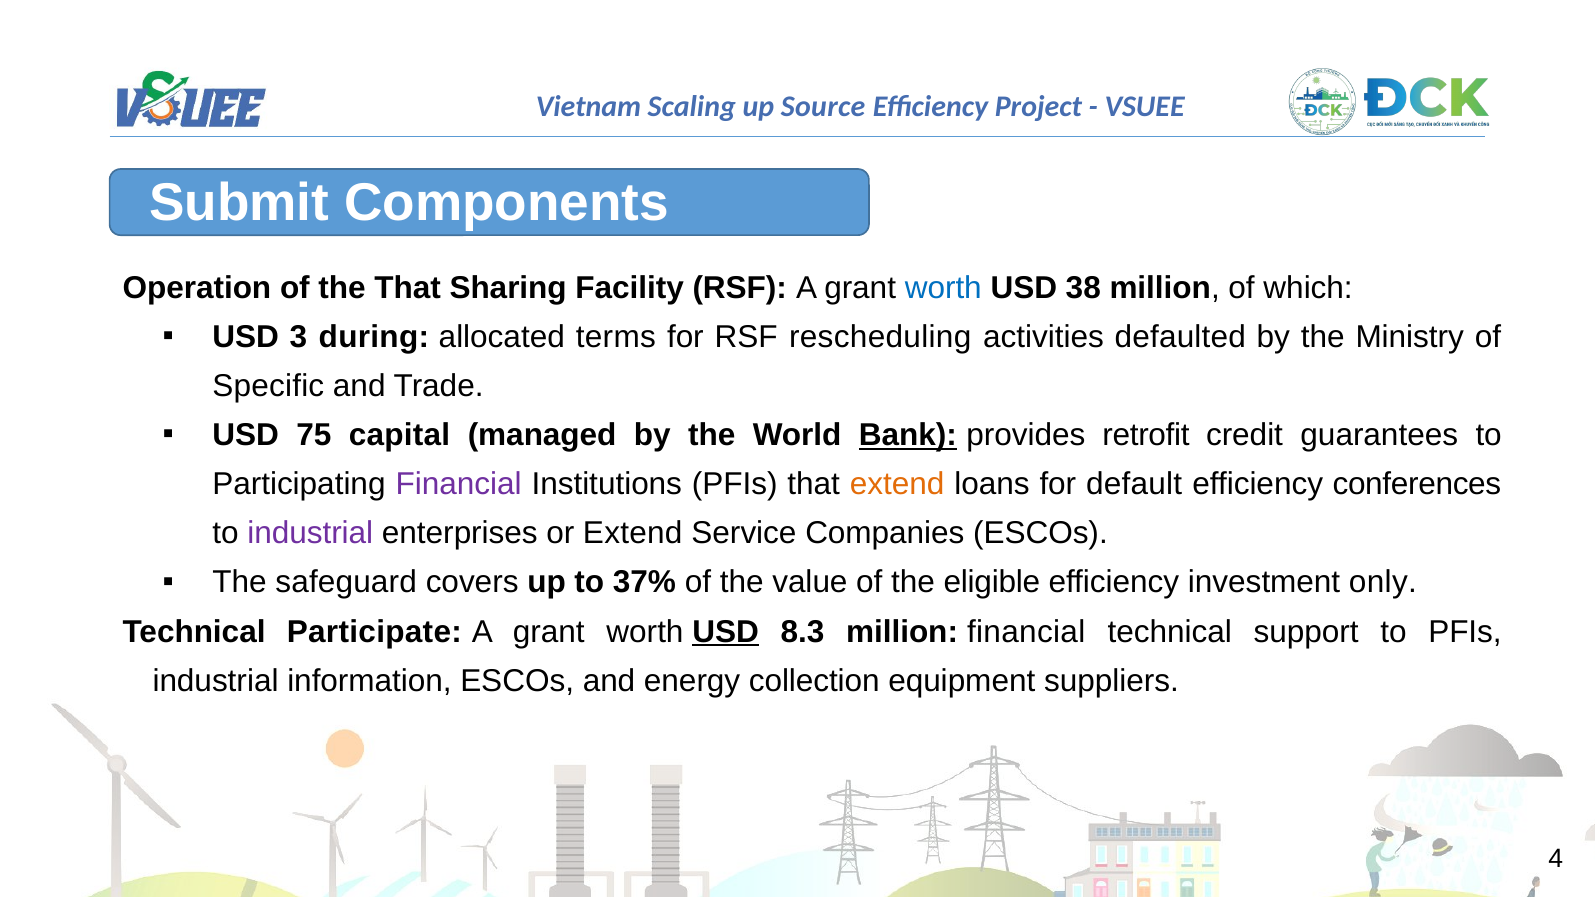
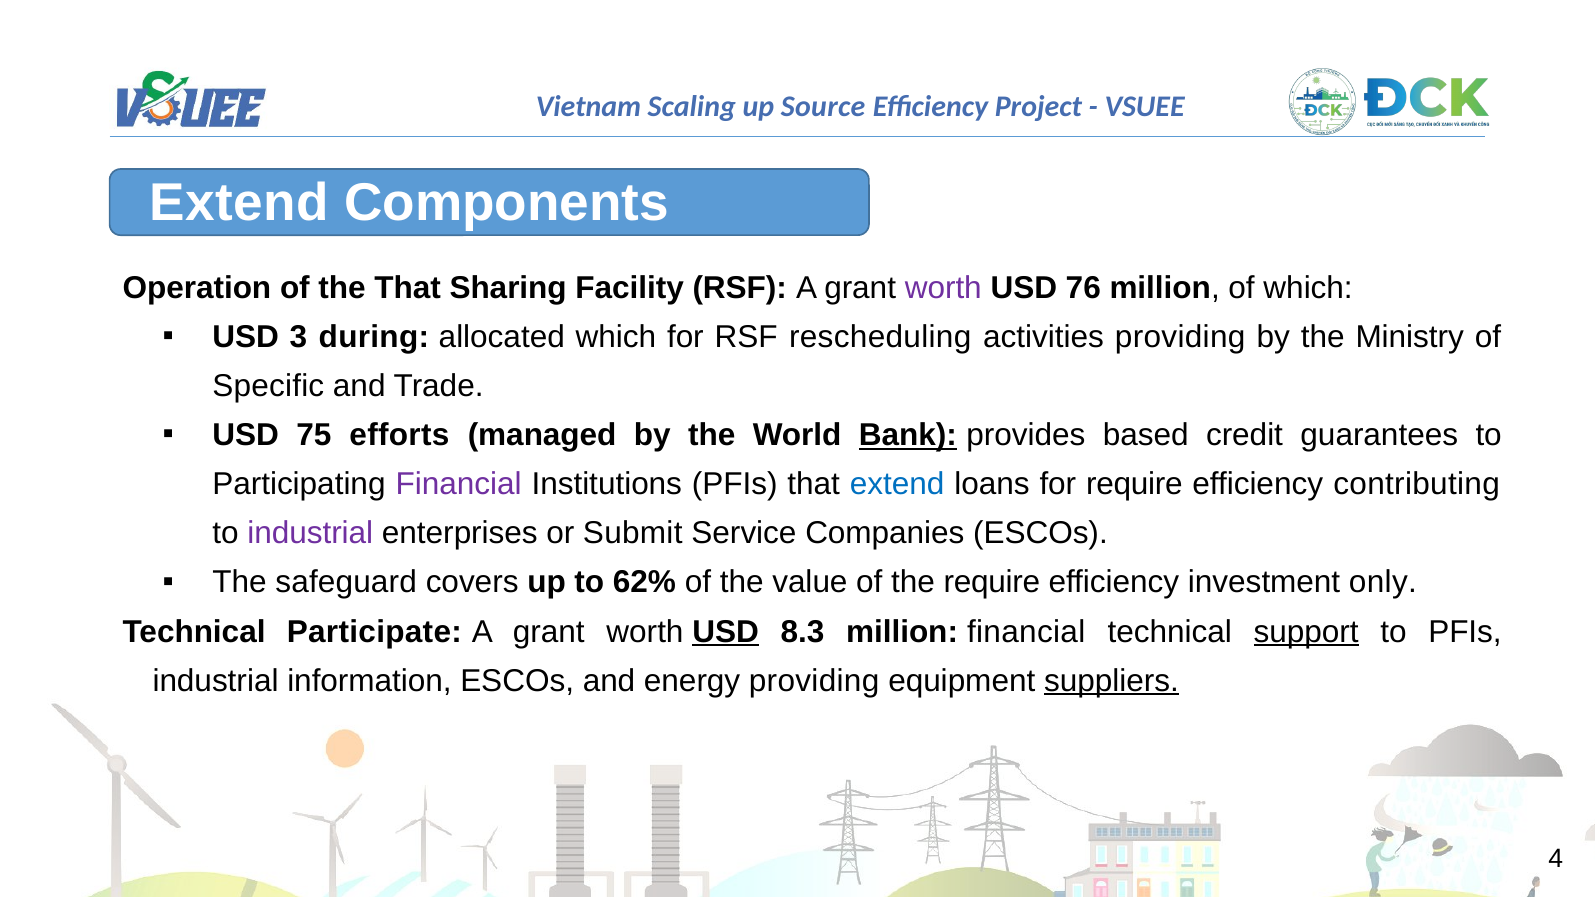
Submit at (239, 203): Submit -> Extend
worth at (943, 288) colour: blue -> purple
38: 38 -> 76
allocated terms: terms -> which
activities defaulted: defaulted -> providing
capital: capital -> efforts
retrofit: retrofit -> based
extend at (897, 484) colour: orange -> blue
for default: default -> require
conferences: conferences -> contributing
or Extend: Extend -> Submit
37%: 37% -> 62%
the eligible: eligible -> require
support underline: none -> present
energy collection: collection -> providing
suppliers underline: none -> present
